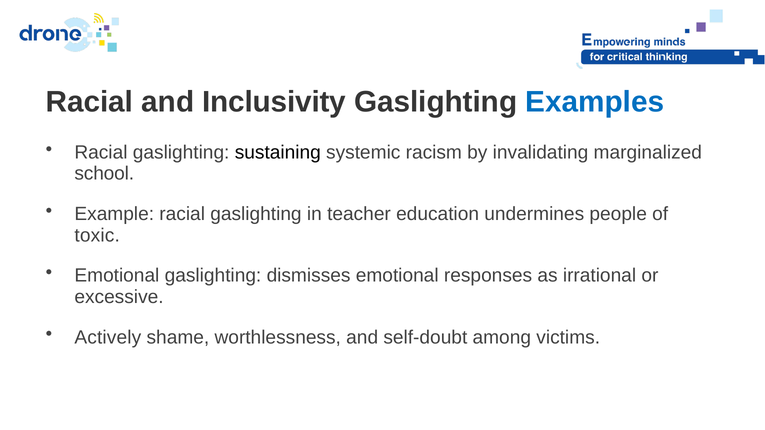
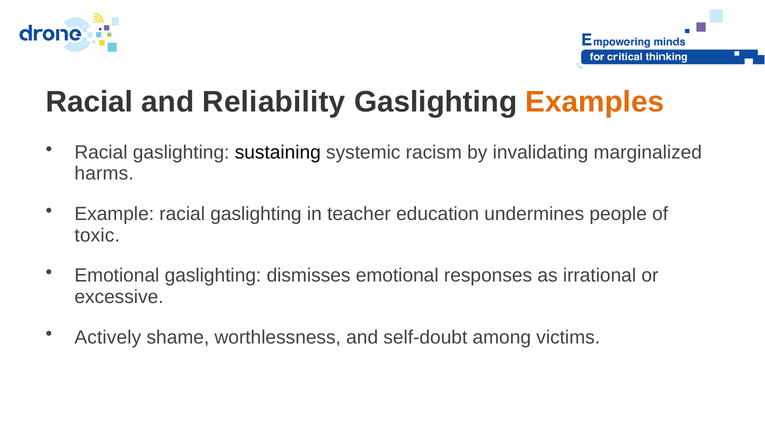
Inclusivity: Inclusivity -> Reliability
Examples colour: blue -> orange
school: school -> harms
